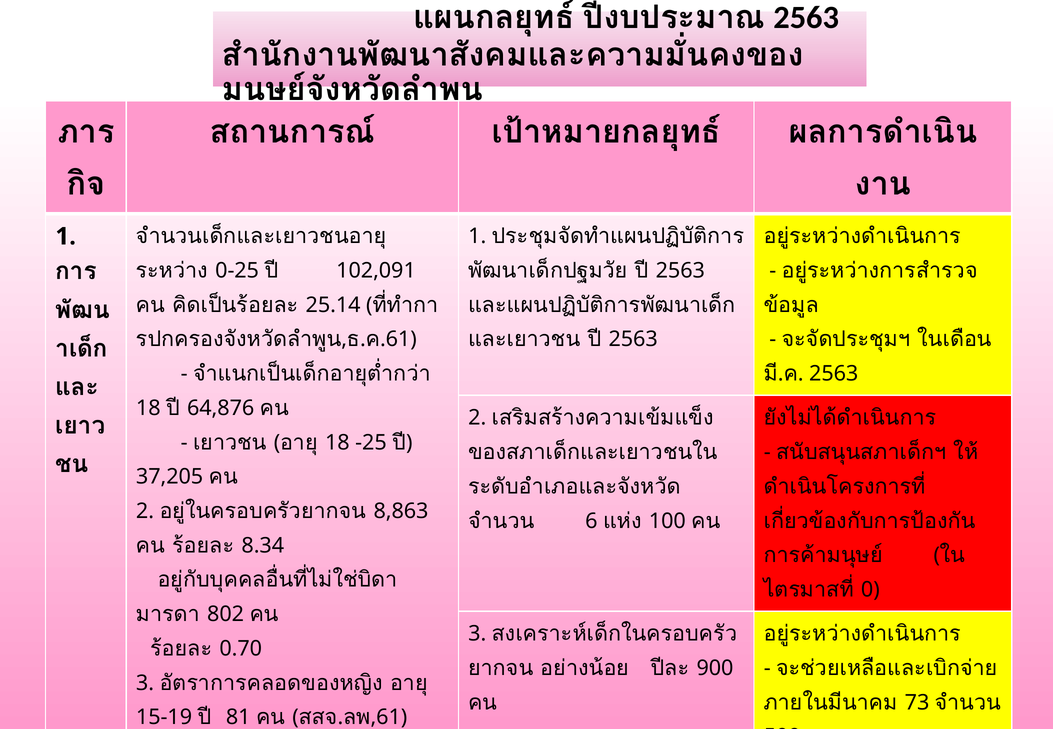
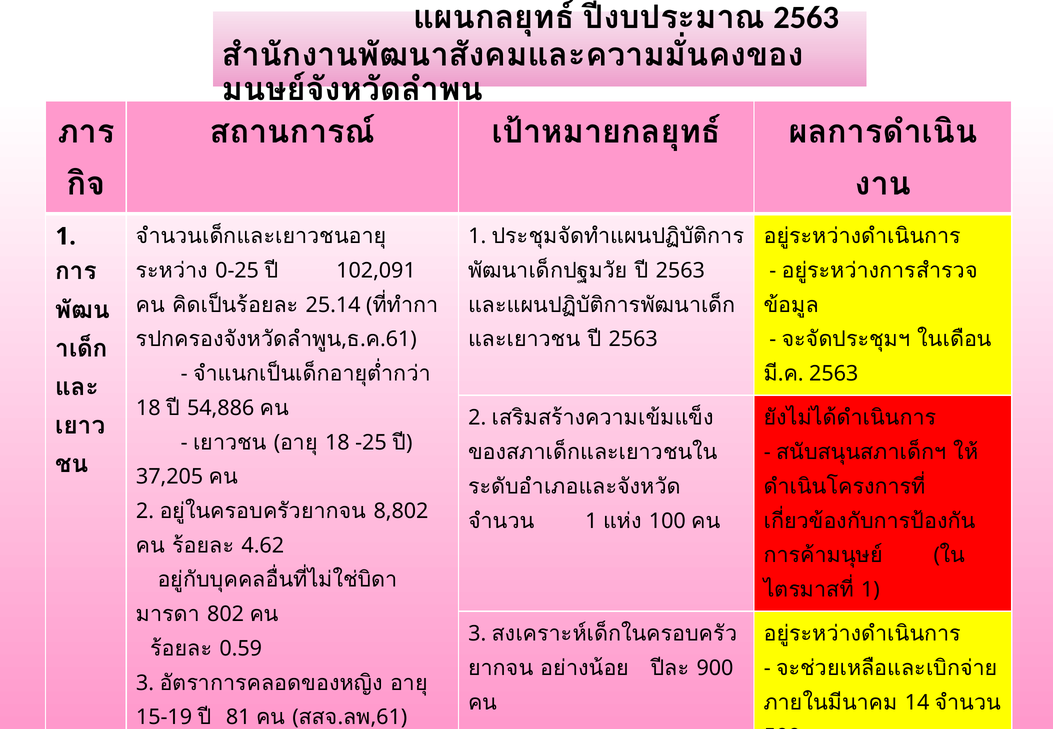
64,876: 64,876 -> 54,886
8,863: 8,863 -> 8,802
6 at (591, 521): 6 -> 1
8.34: 8.34 -> 4.62
0 at (870, 590): 0 -> 1
0.70: 0.70 -> 0.59
73: 73 -> 14
